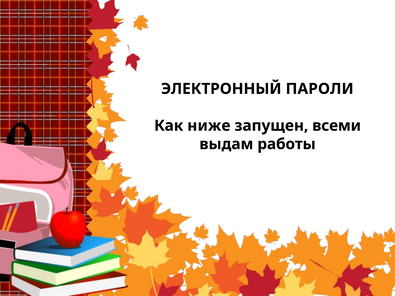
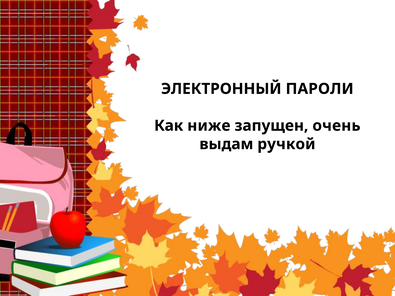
всеми: всеми -> очень
работы: работы -> ручкой
